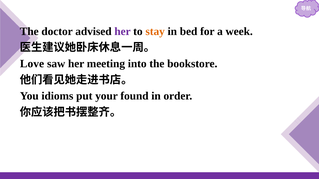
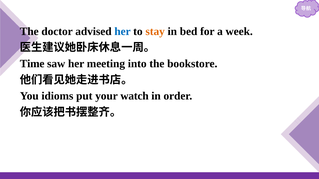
her at (123, 31) colour: purple -> blue
Love: Love -> Time
found: found -> watch
